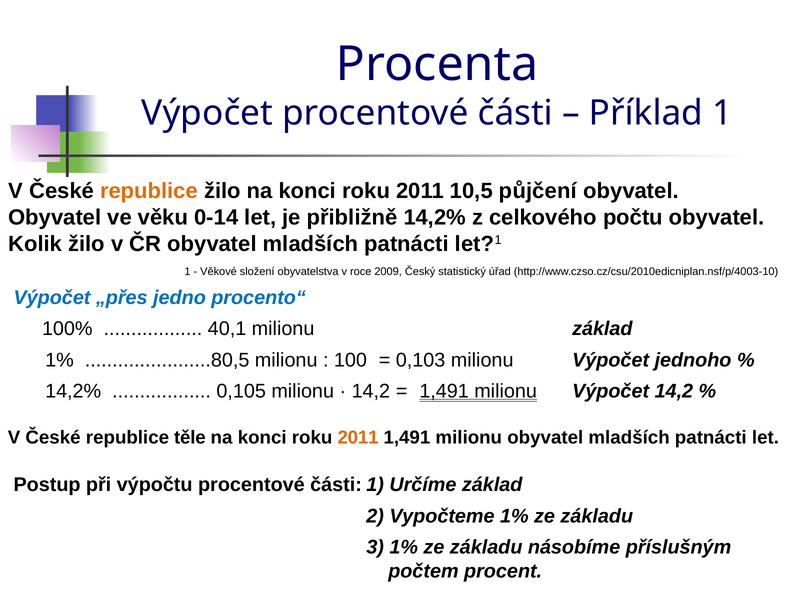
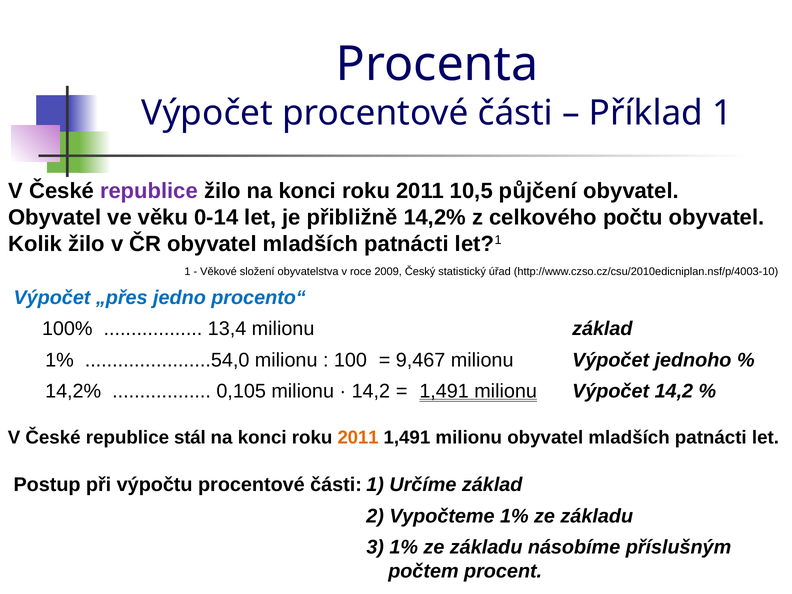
republice at (149, 191) colour: orange -> purple
40,1: 40,1 -> 13,4
.......................80,5: .......................80,5 -> .......................54,0
0,103: 0,103 -> 9,467
těle: těle -> stál
